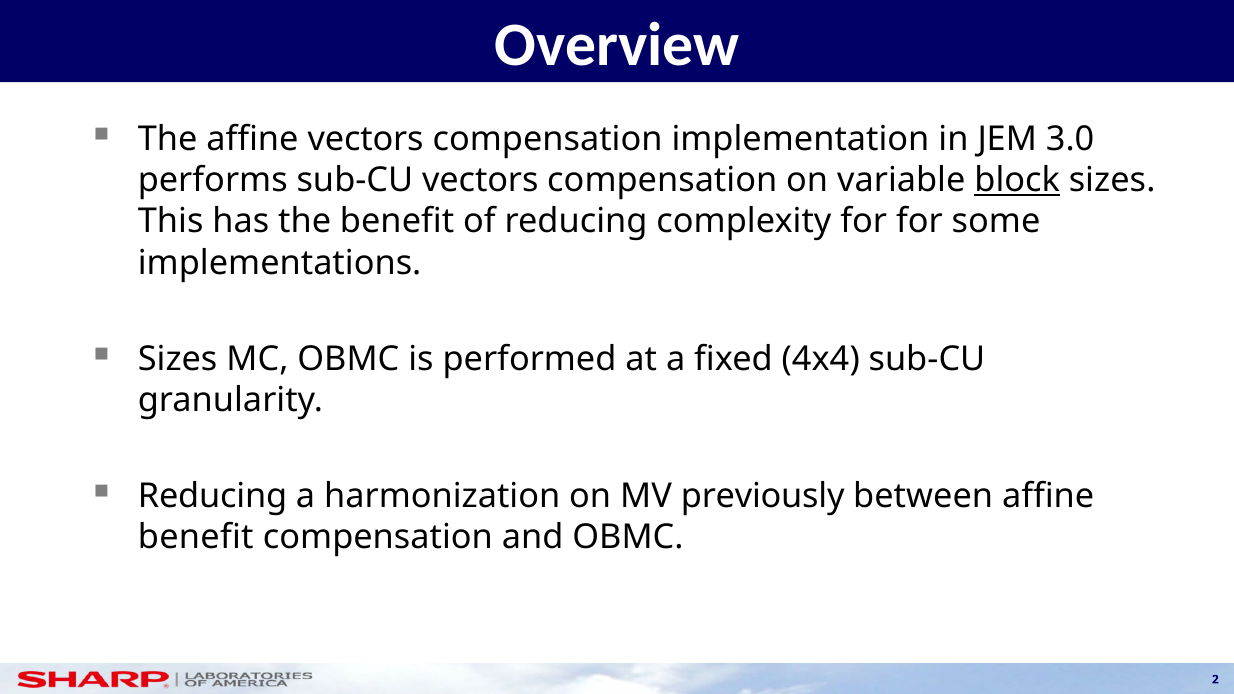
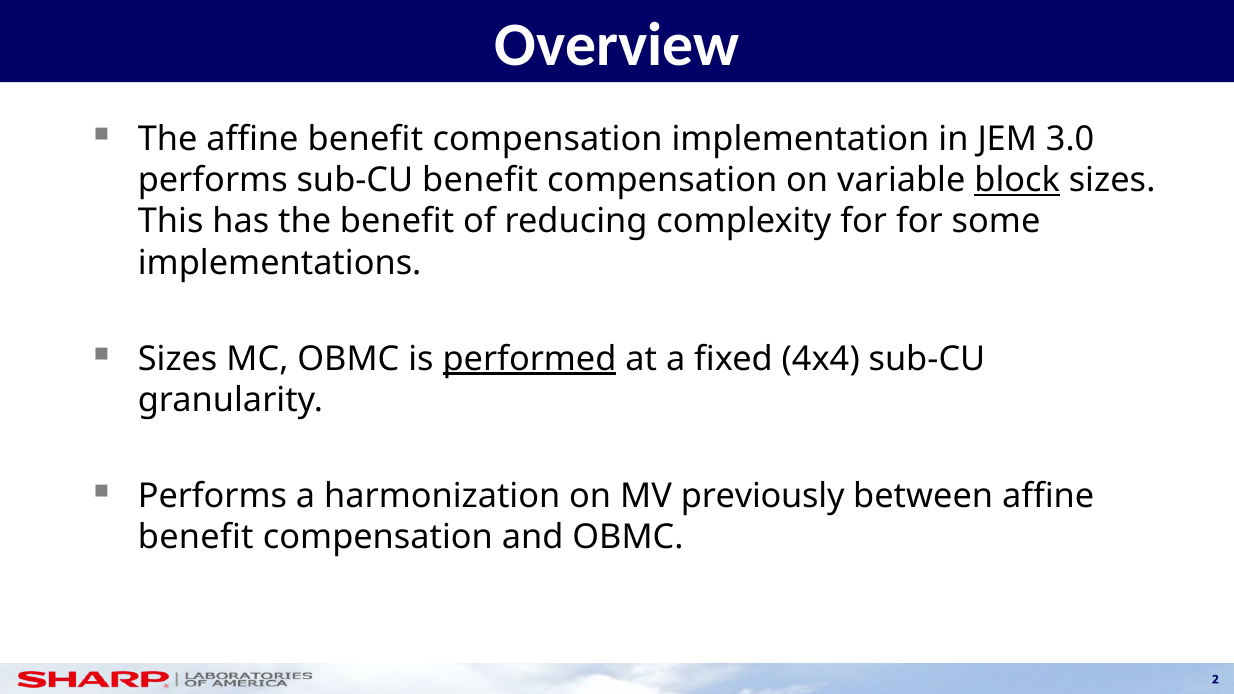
The affine vectors: vectors -> benefit
sub-CU vectors: vectors -> benefit
performed underline: none -> present
Reducing at (213, 496): Reducing -> Performs
